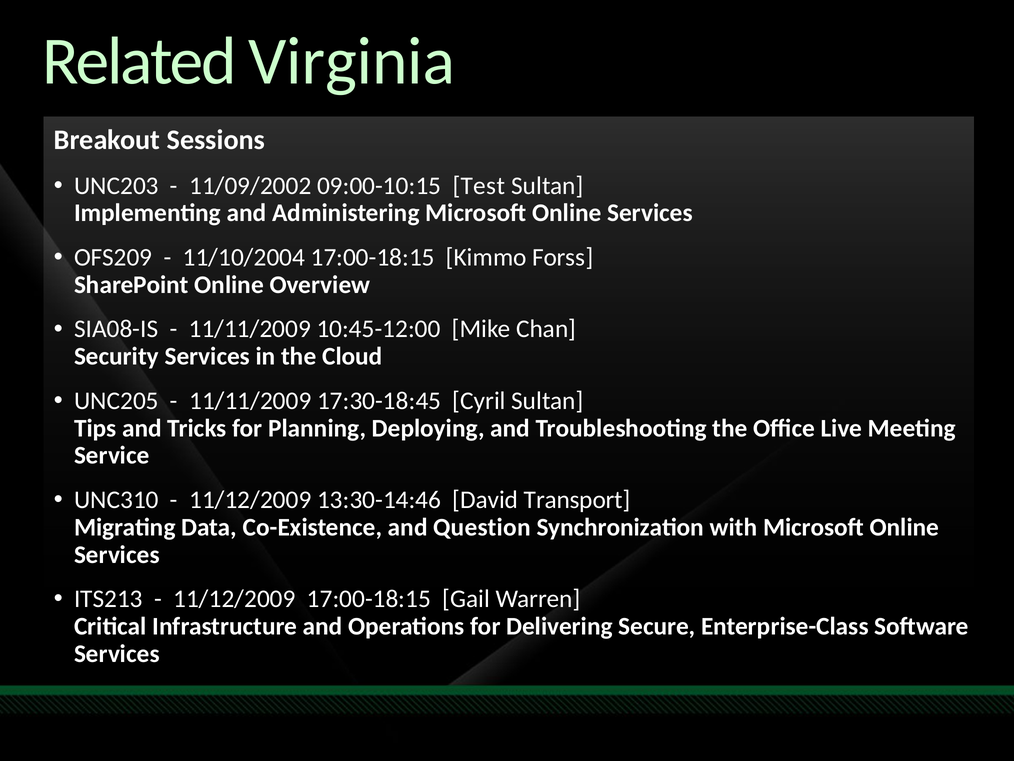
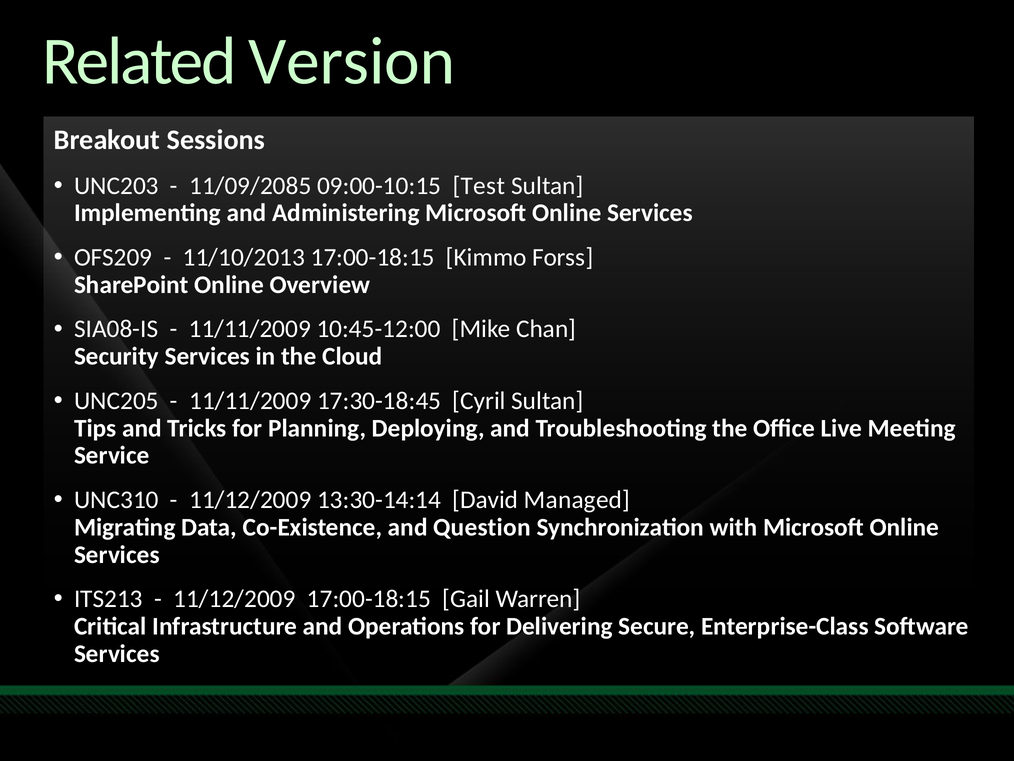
Virginia: Virginia -> Version
11/09/2002: 11/09/2002 -> 11/09/2085
11/10/2004: 11/10/2004 -> 11/10/2013
13:30-14:46: 13:30-14:46 -> 13:30-14:14
Transport: Transport -> Managed
